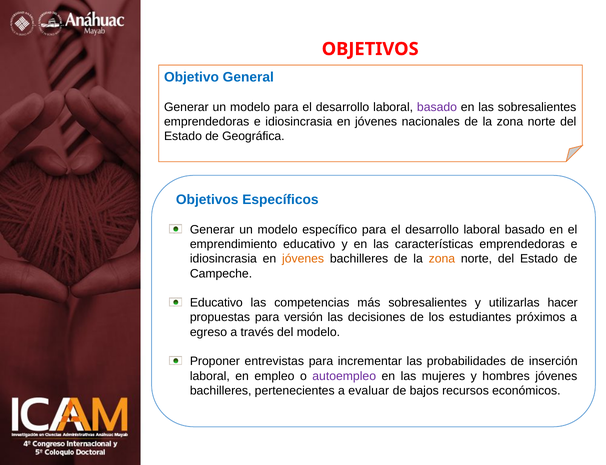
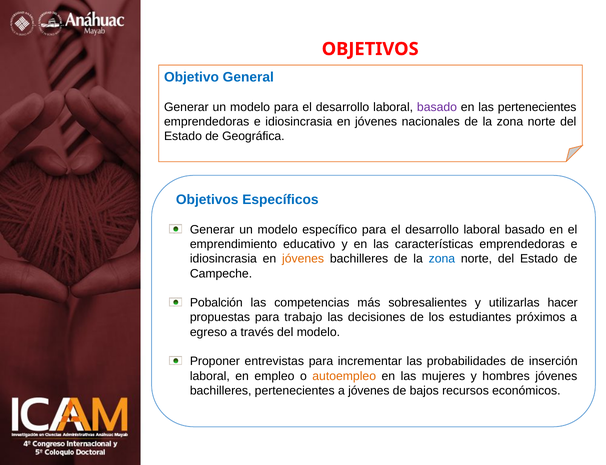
las sobresalientes: sobresalientes -> pertenecientes
zona at (442, 259) colour: orange -> blue
Educativo at (216, 303): Educativo -> Pobalción
versión: versión -> trabajo
autoempleo colour: purple -> orange
a evaluar: evaluar -> jóvenes
